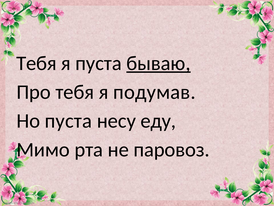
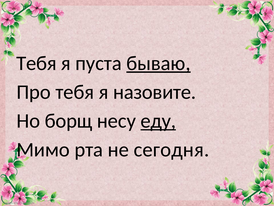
подумав: подумав -> назовите
Но пуста: пуста -> борщ
еду underline: none -> present
паровоз: паровоз -> сегодня
